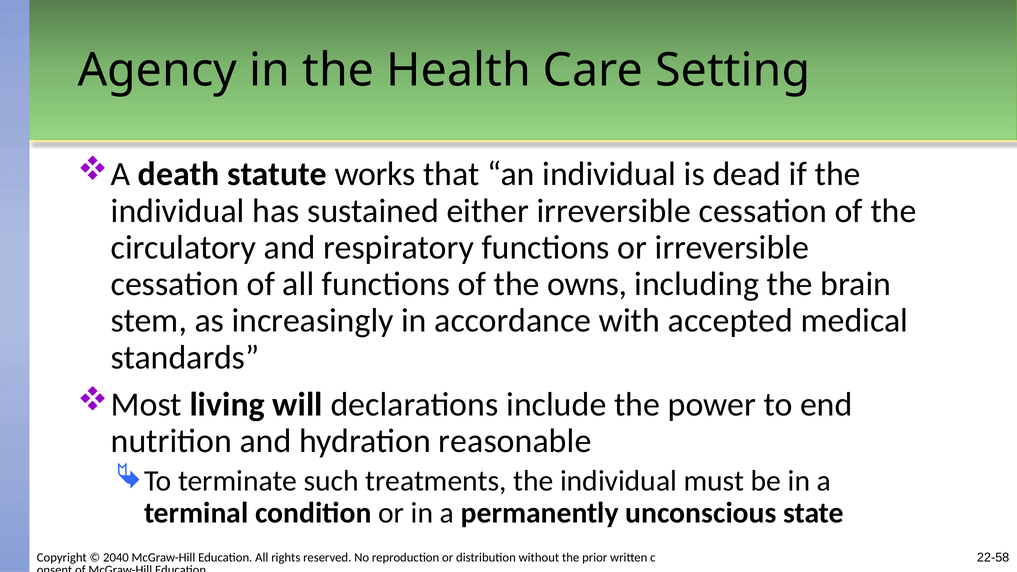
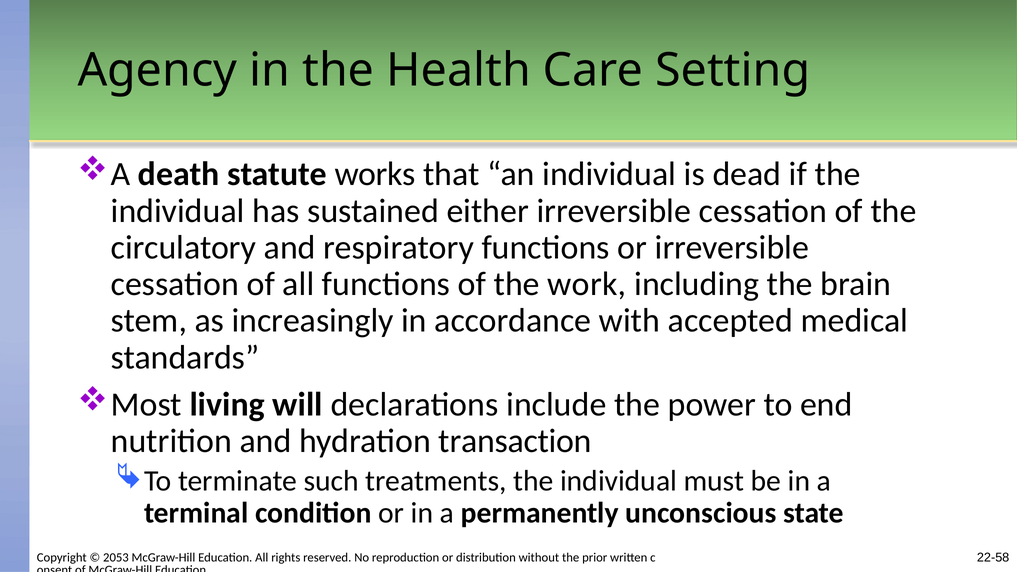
owns: owns -> work
reasonable: reasonable -> transaction
2040: 2040 -> 2053
